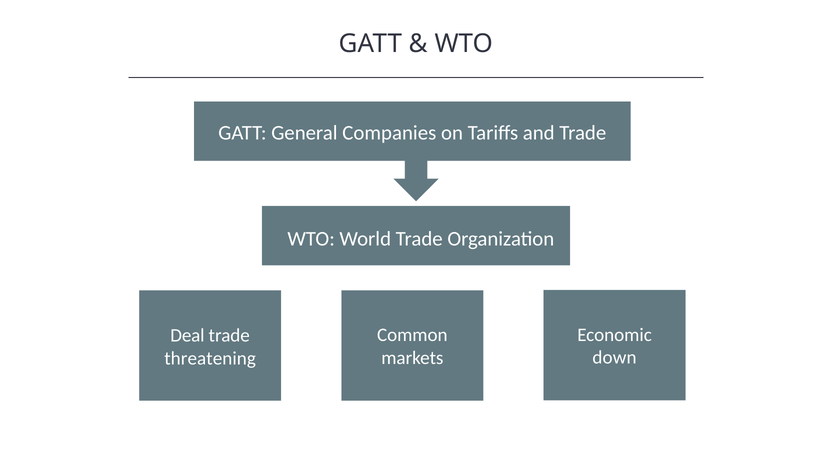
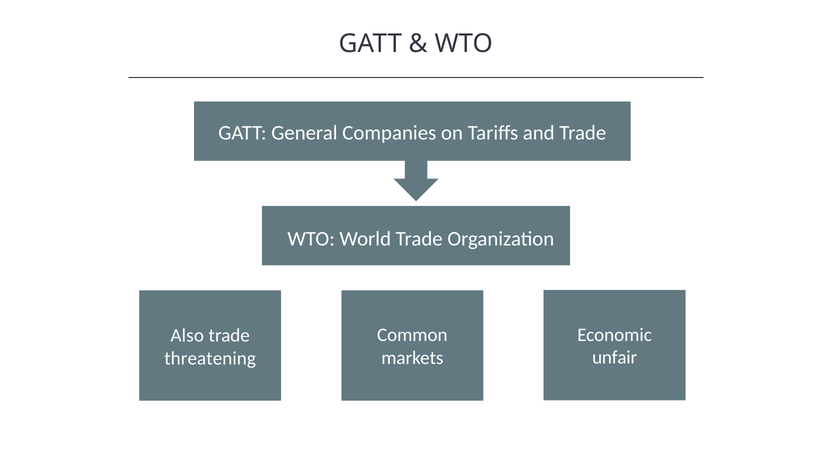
Deal: Deal -> Also
down: down -> unfair
